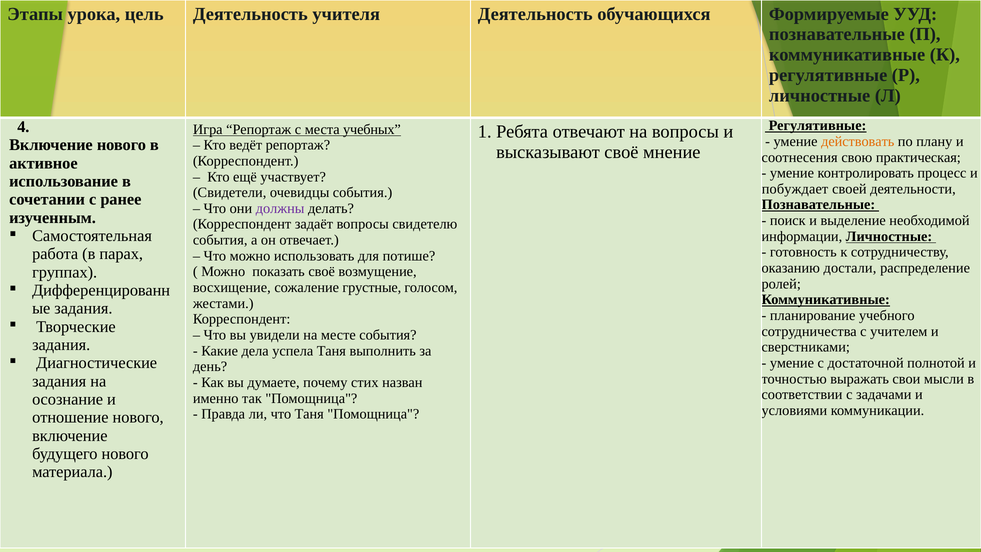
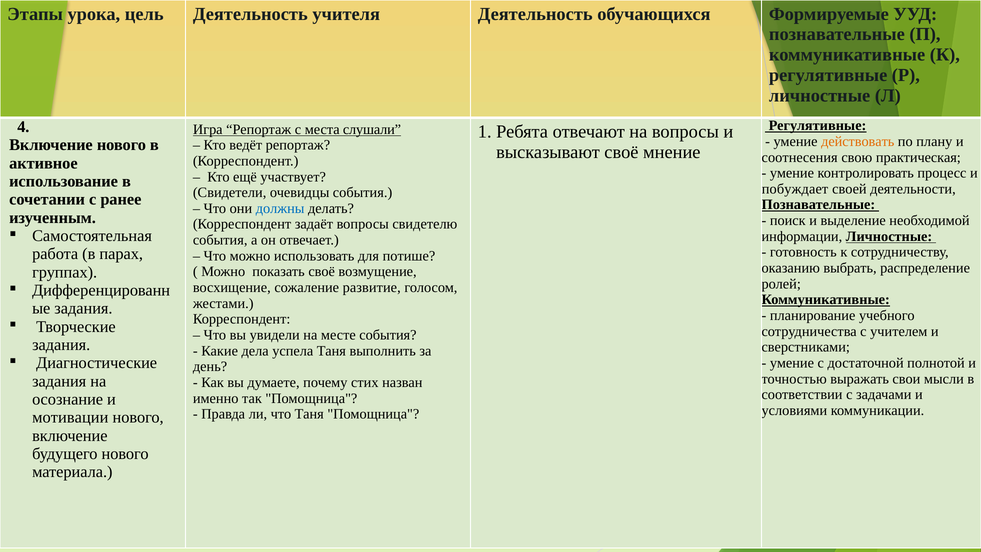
учебных: учебных -> слушали
должны colour: purple -> blue
достали: достали -> выбрать
грустные: грустные -> развитие
отношение: отношение -> мотивации
